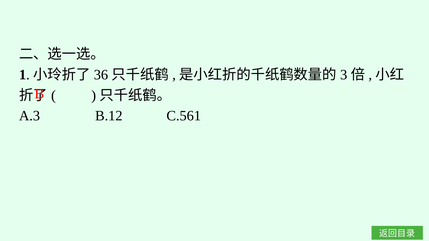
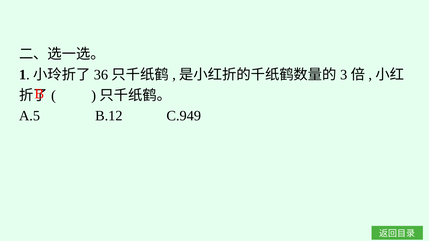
A.3: A.3 -> A.5
C.561: C.561 -> C.949
